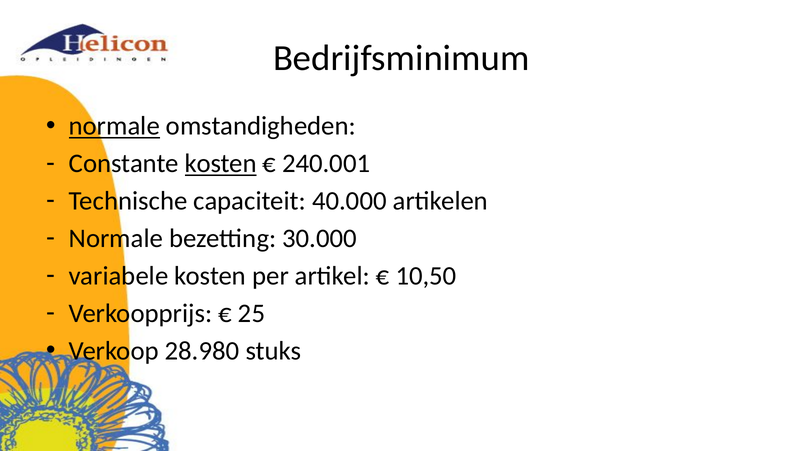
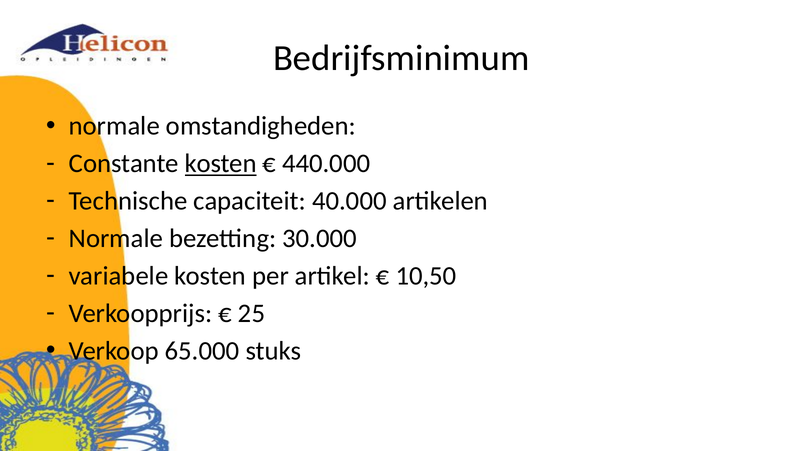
normale at (114, 126) underline: present -> none
240.001: 240.001 -> 440.000
28.980: 28.980 -> 65.000
